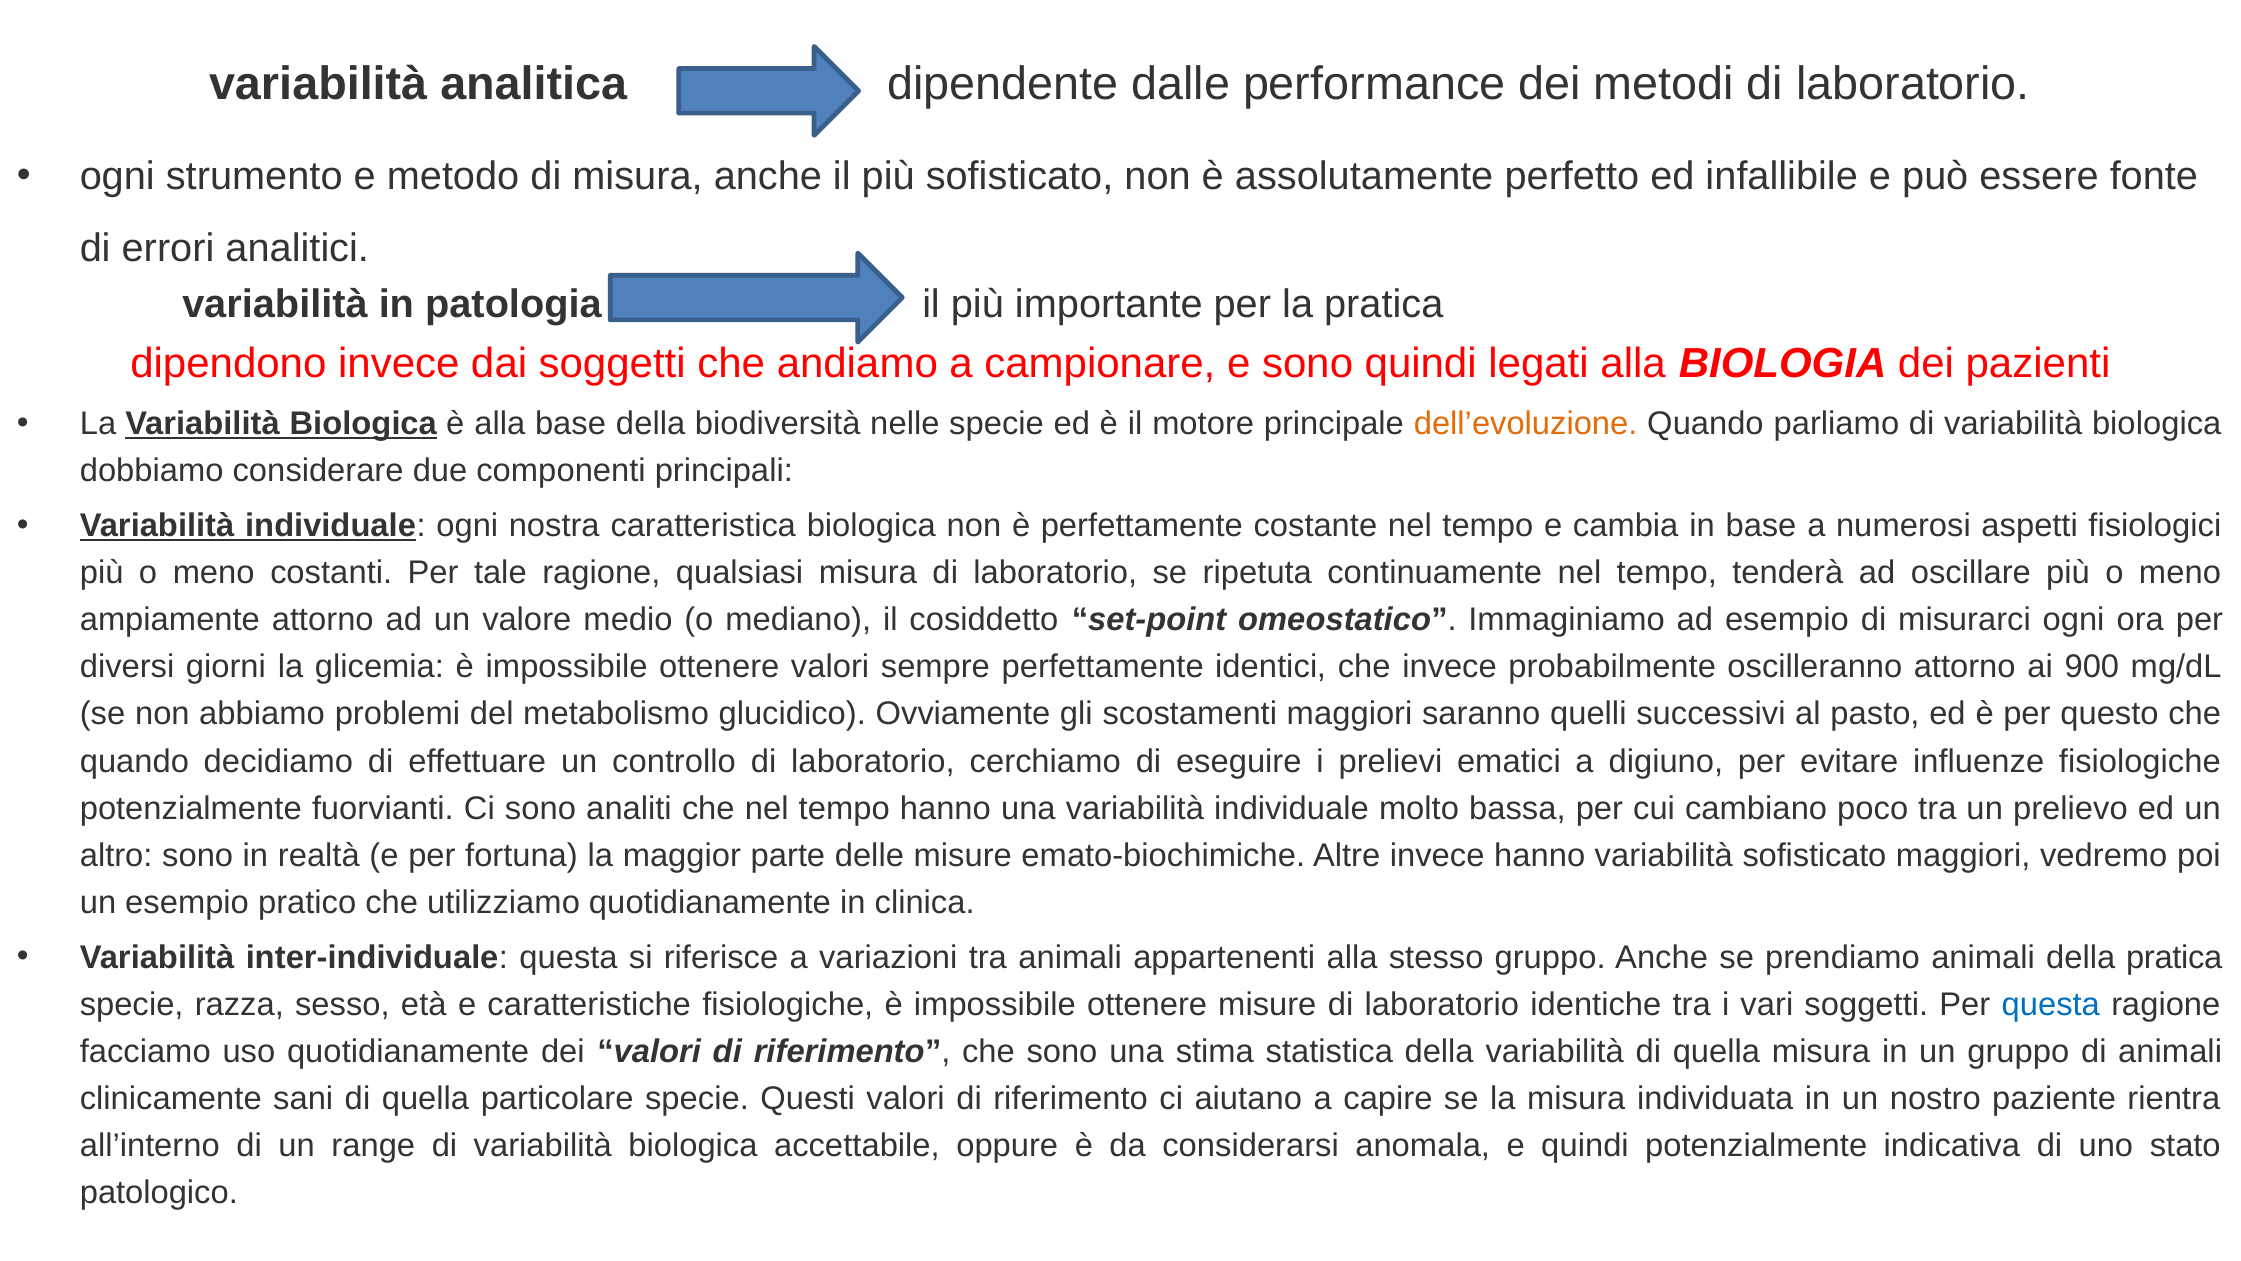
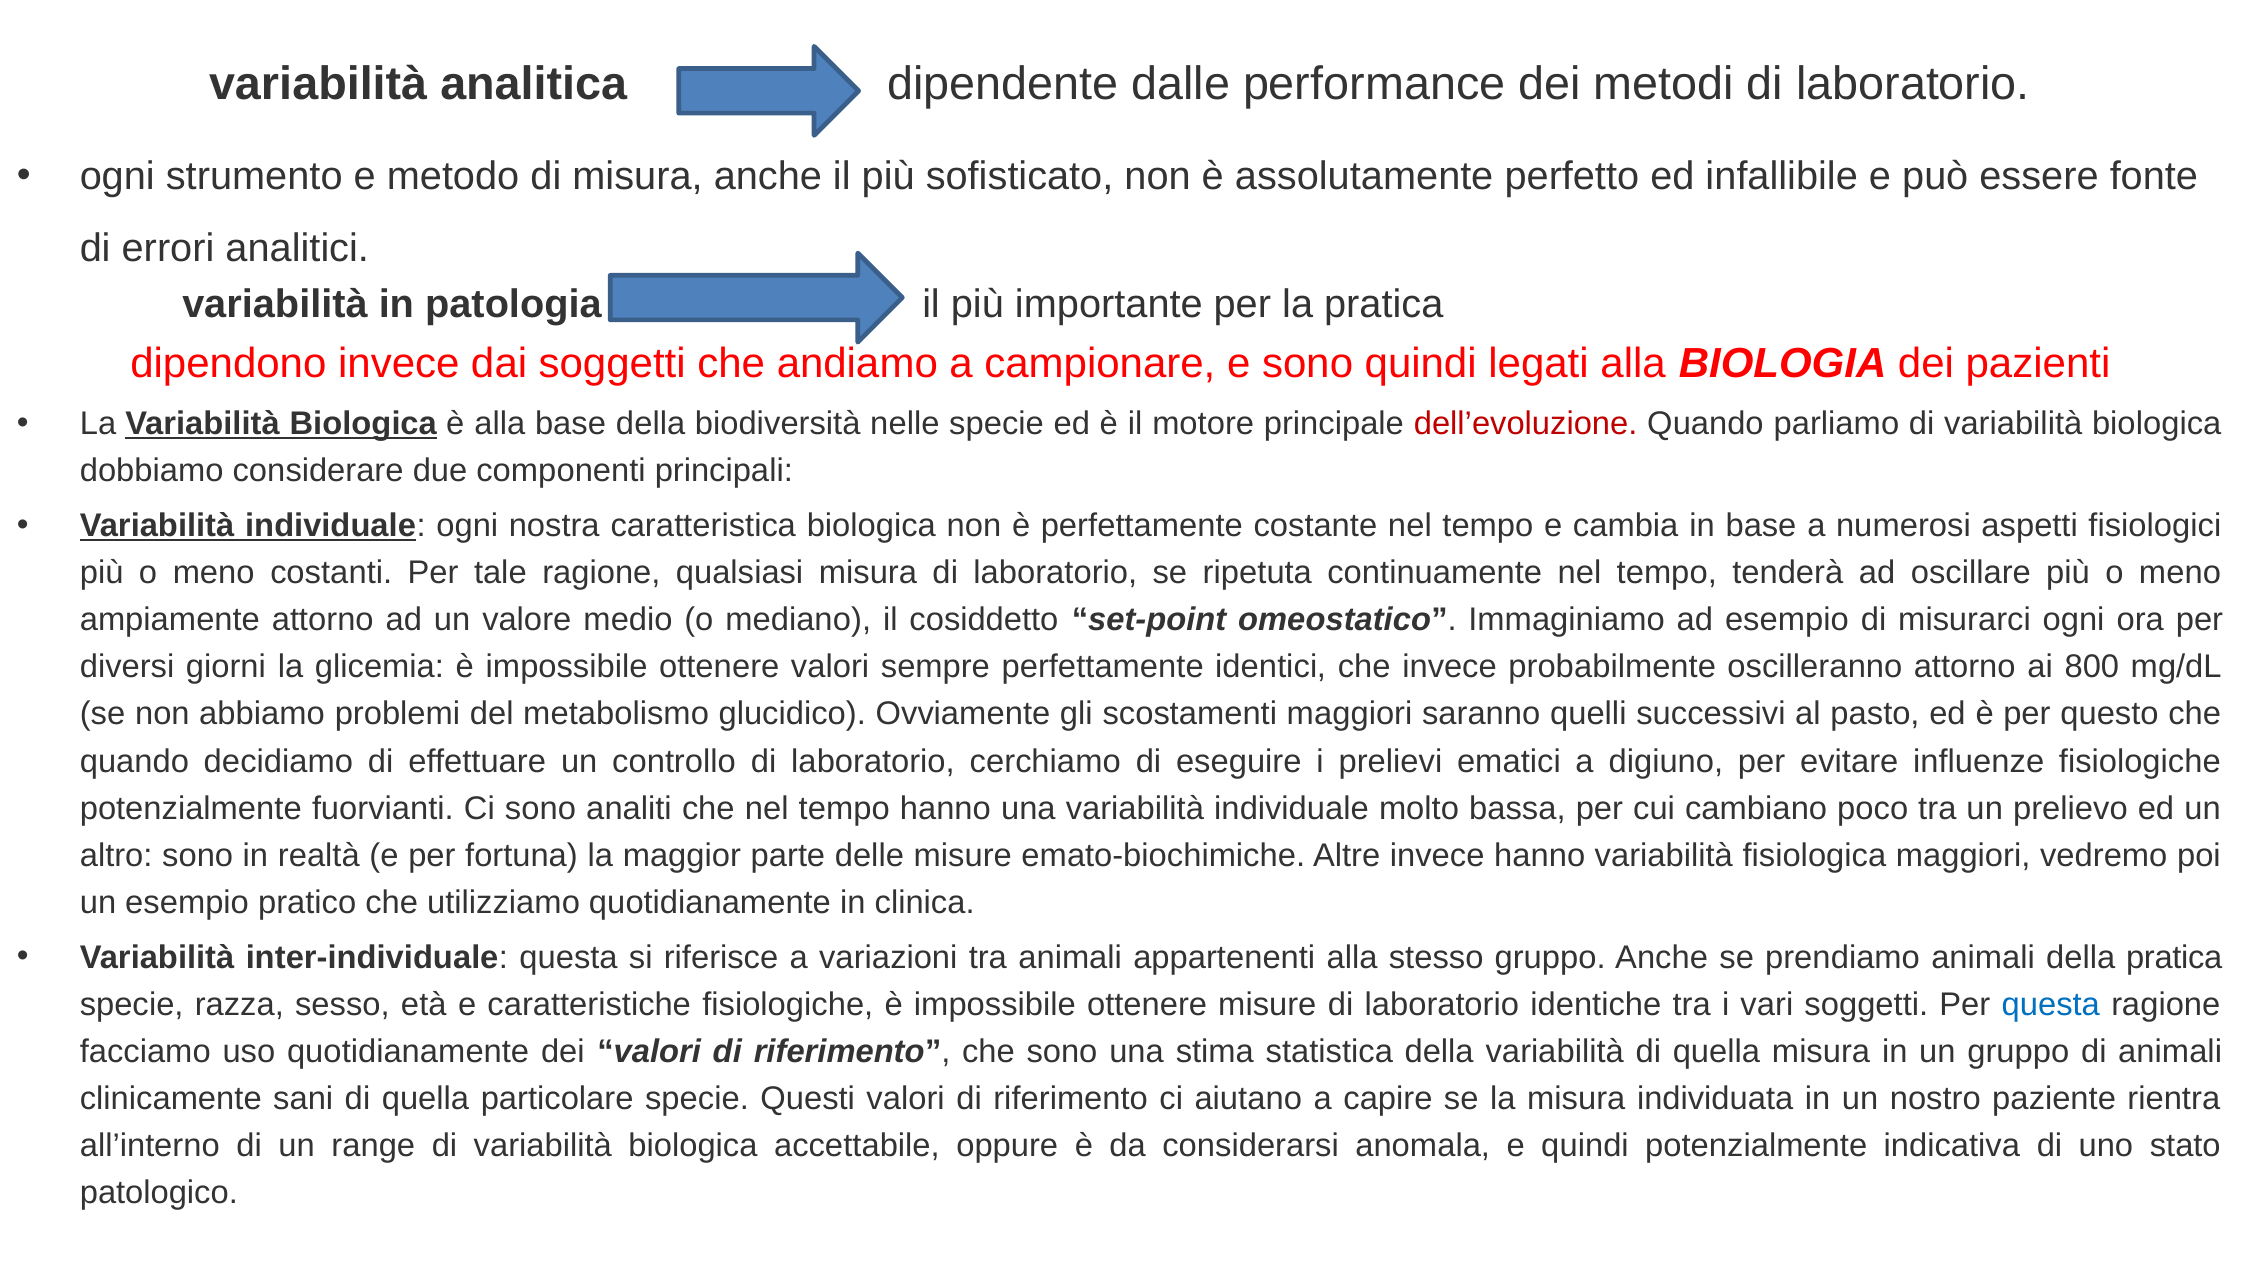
dell’evoluzione colour: orange -> red
900: 900 -> 800
variabilità sofisticato: sofisticato -> fisiologica
